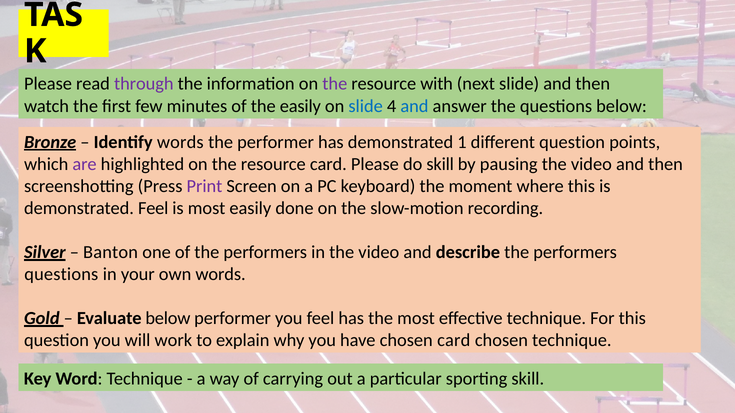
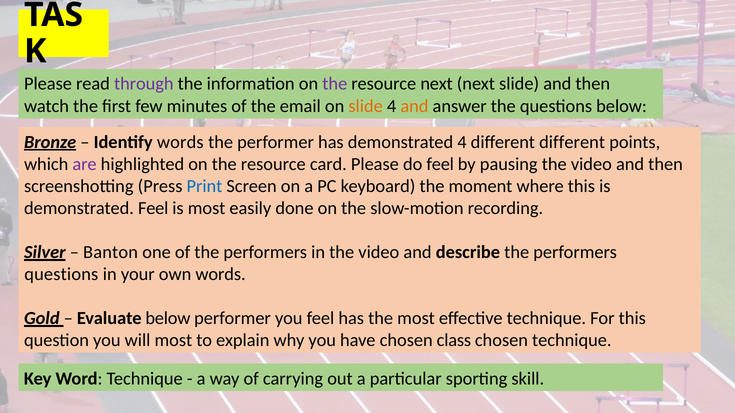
resource with: with -> next
the easily: easily -> email
slide at (366, 106) colour: blue -> orange
and at (414, 106) colour: blue -> orange
demonstrated 1: 1 -> 4
different question: question -> different
do skill: skill -> feel
Print colour: purple -> blue
will work: work -> most
chosen card: card -> class
